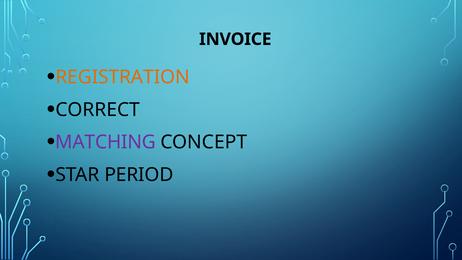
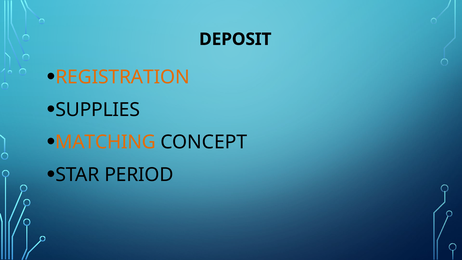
INVOICE: INVOICE -> DEPOSIT
CORRECT: CORRECT -> SUPPLIES
MATCHING colour: purple -> orange
